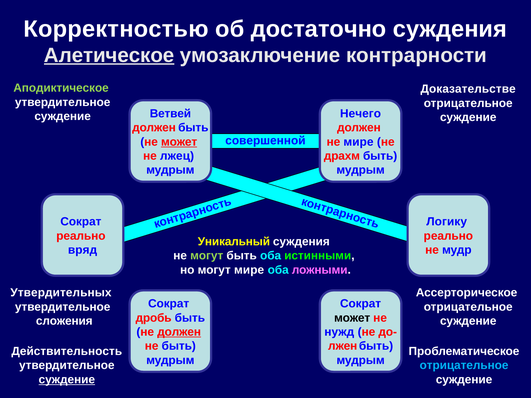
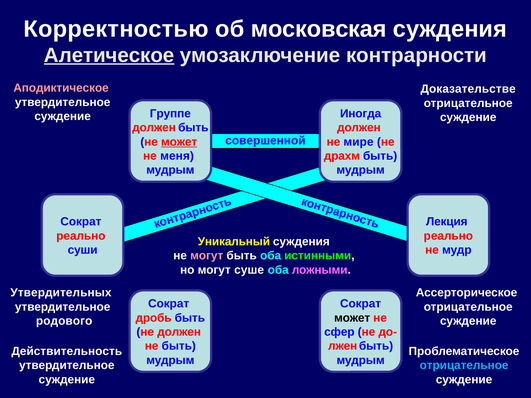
достаточно: достаточно -> московская
Аподиктическое colour: light green -> pink
Нечего: Нечего -> Иногда
Ветвей: Ветвей -> Группе
лжец: лжец -> меня
Логику: Логику -> Лекция
вряд: вряд -> суши
могут at (207, 256) colour: light green -> pink
могут мире: мире -> суше
сложения: сложения -> родового
должен at (179, 332) underline: present -> none
нужд: нужд -> сфер
суждение at (67, 380) underline: present -> none
